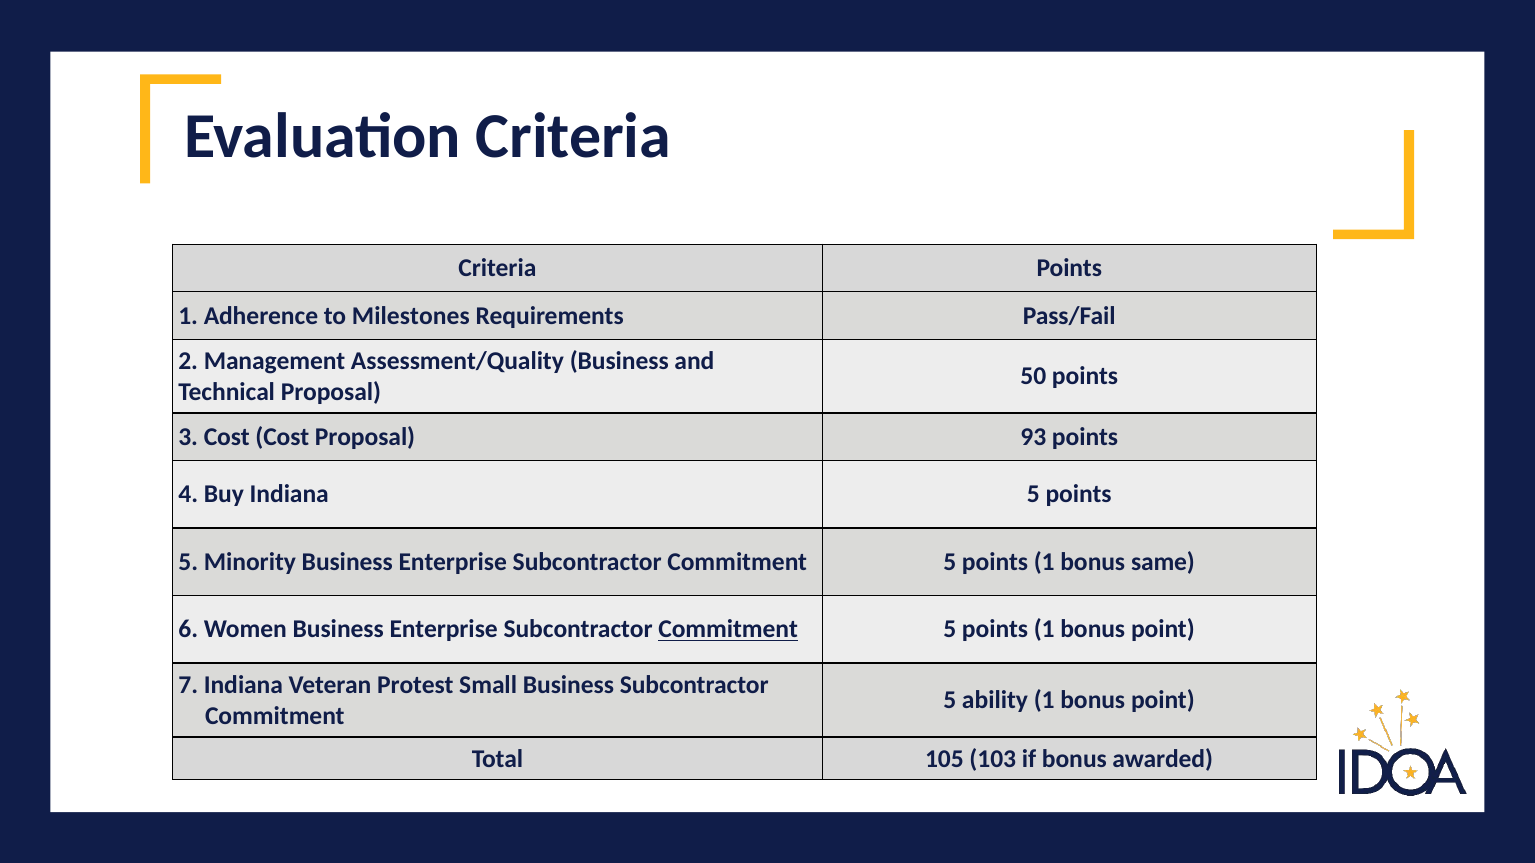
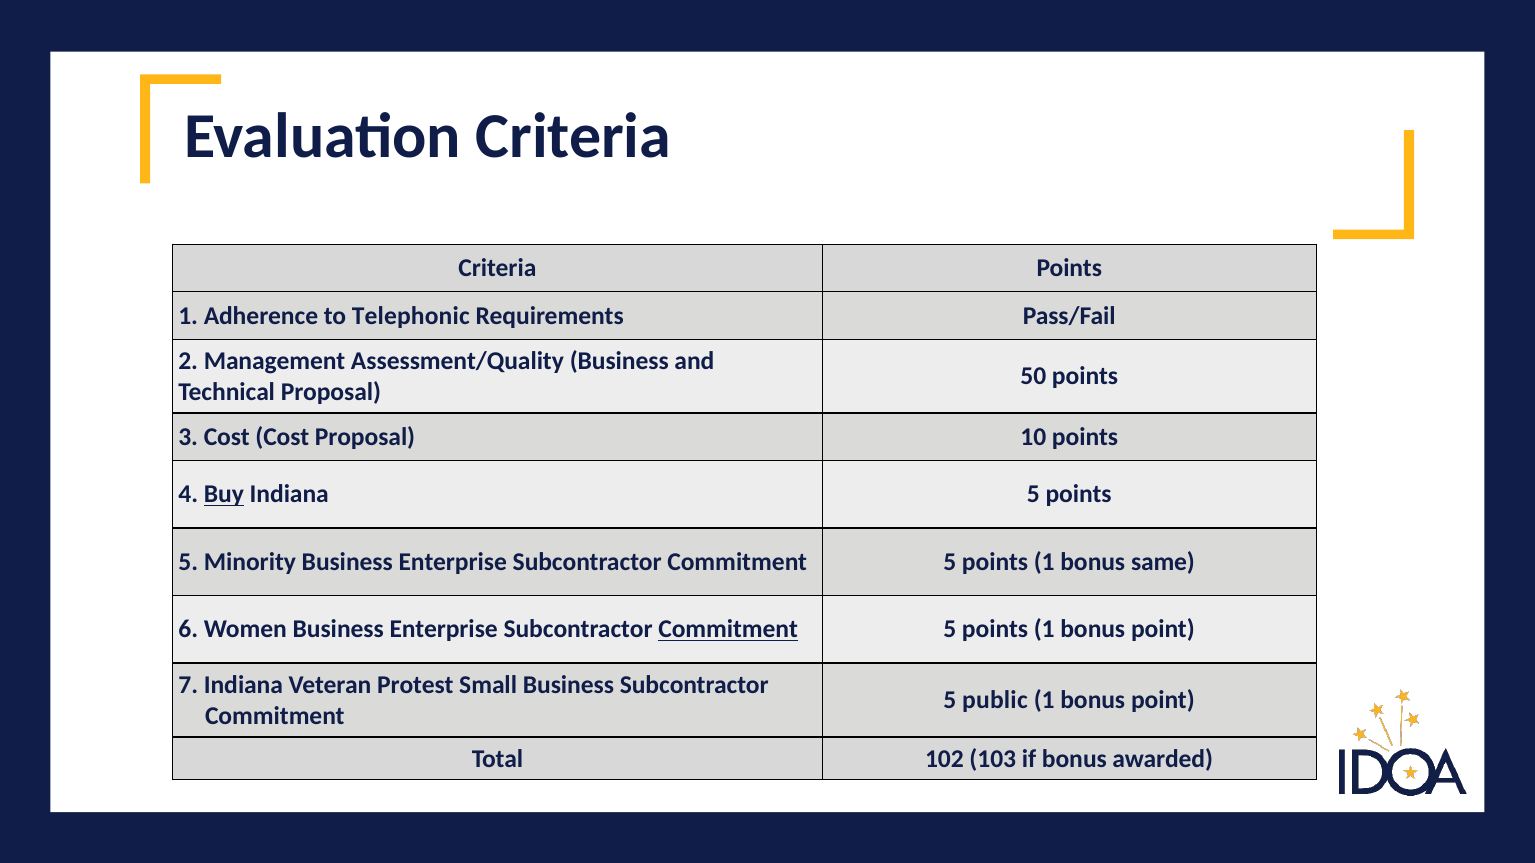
Milestones: Milestones -> Telephonic
93: 93 -> 10
Buy underline: none -> present
ability: ability -> public
105: 105 -> 102
